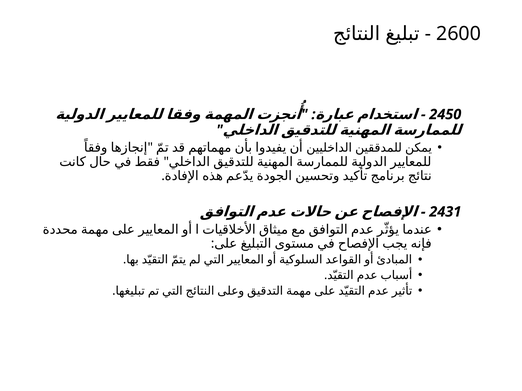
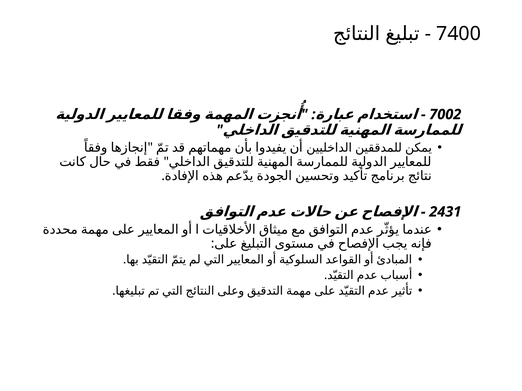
2600: 2600 -> 7400
2450: 2450 -> 7002
